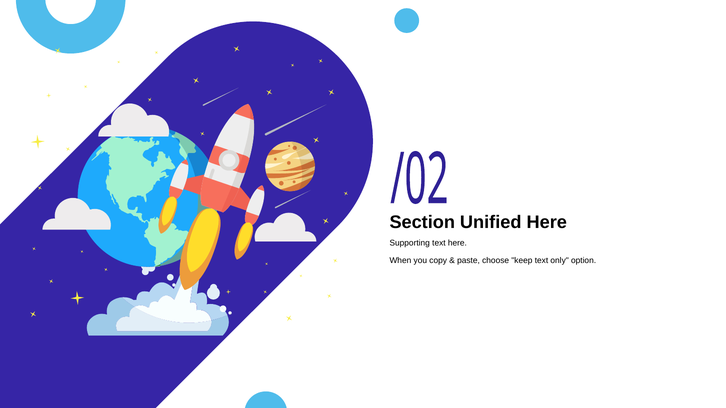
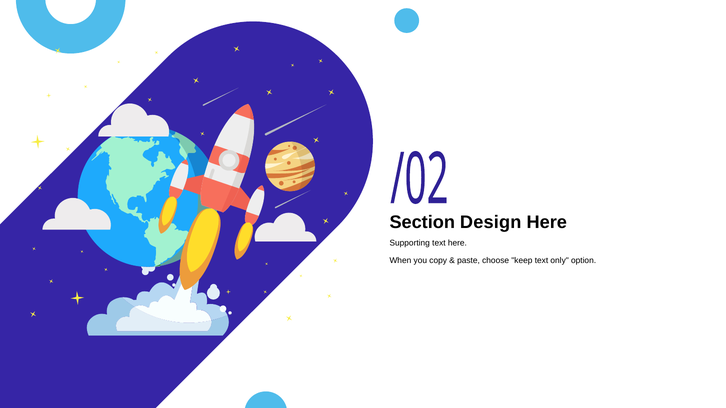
Unified: Unified -> Design
